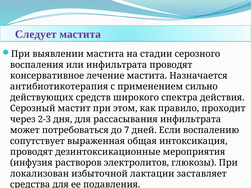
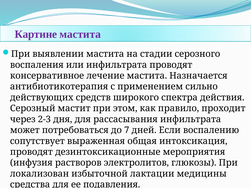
Следует: Следует -> Картине
заставляет: заставляет -> медицины
